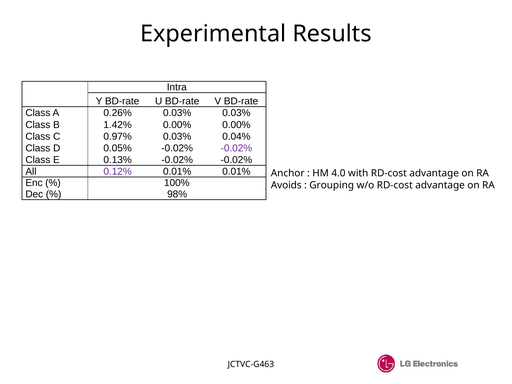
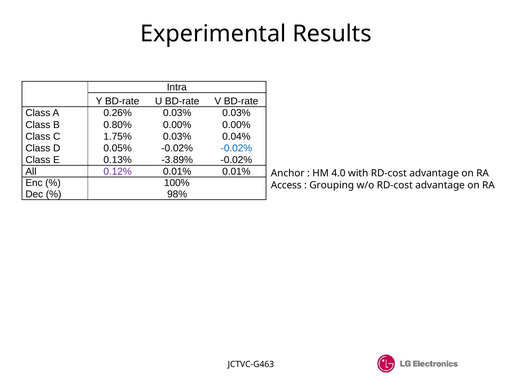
1.42%: 1.42% -> 0.80%
0.97%: 0.97% -> 1.75%
-0.02% at (236, 148) colour: purple -> blue
0.13% -0.02%: -0.02% -> -3.89%
Avoids: Avoids -> Access
